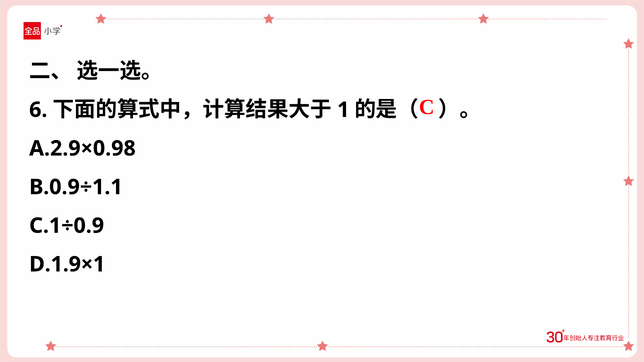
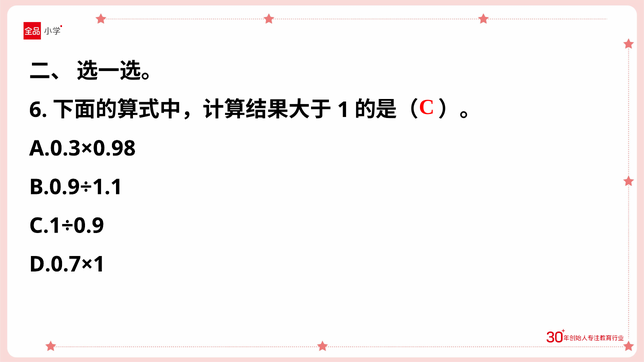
A.2.9×0.98: A.2.9×0.98 -> A.0.3×0.98
D.1.9×1: D.1.9×1 -> D.0.7×1
